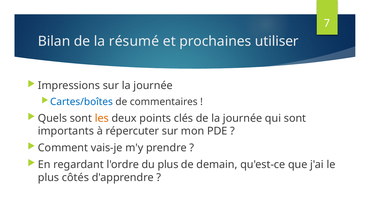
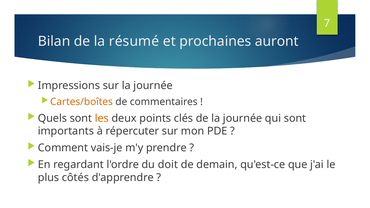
utiliser: utiliser -> auront
Cartes/boîtes colour: blue -> orange
du plus: plus -> doit
